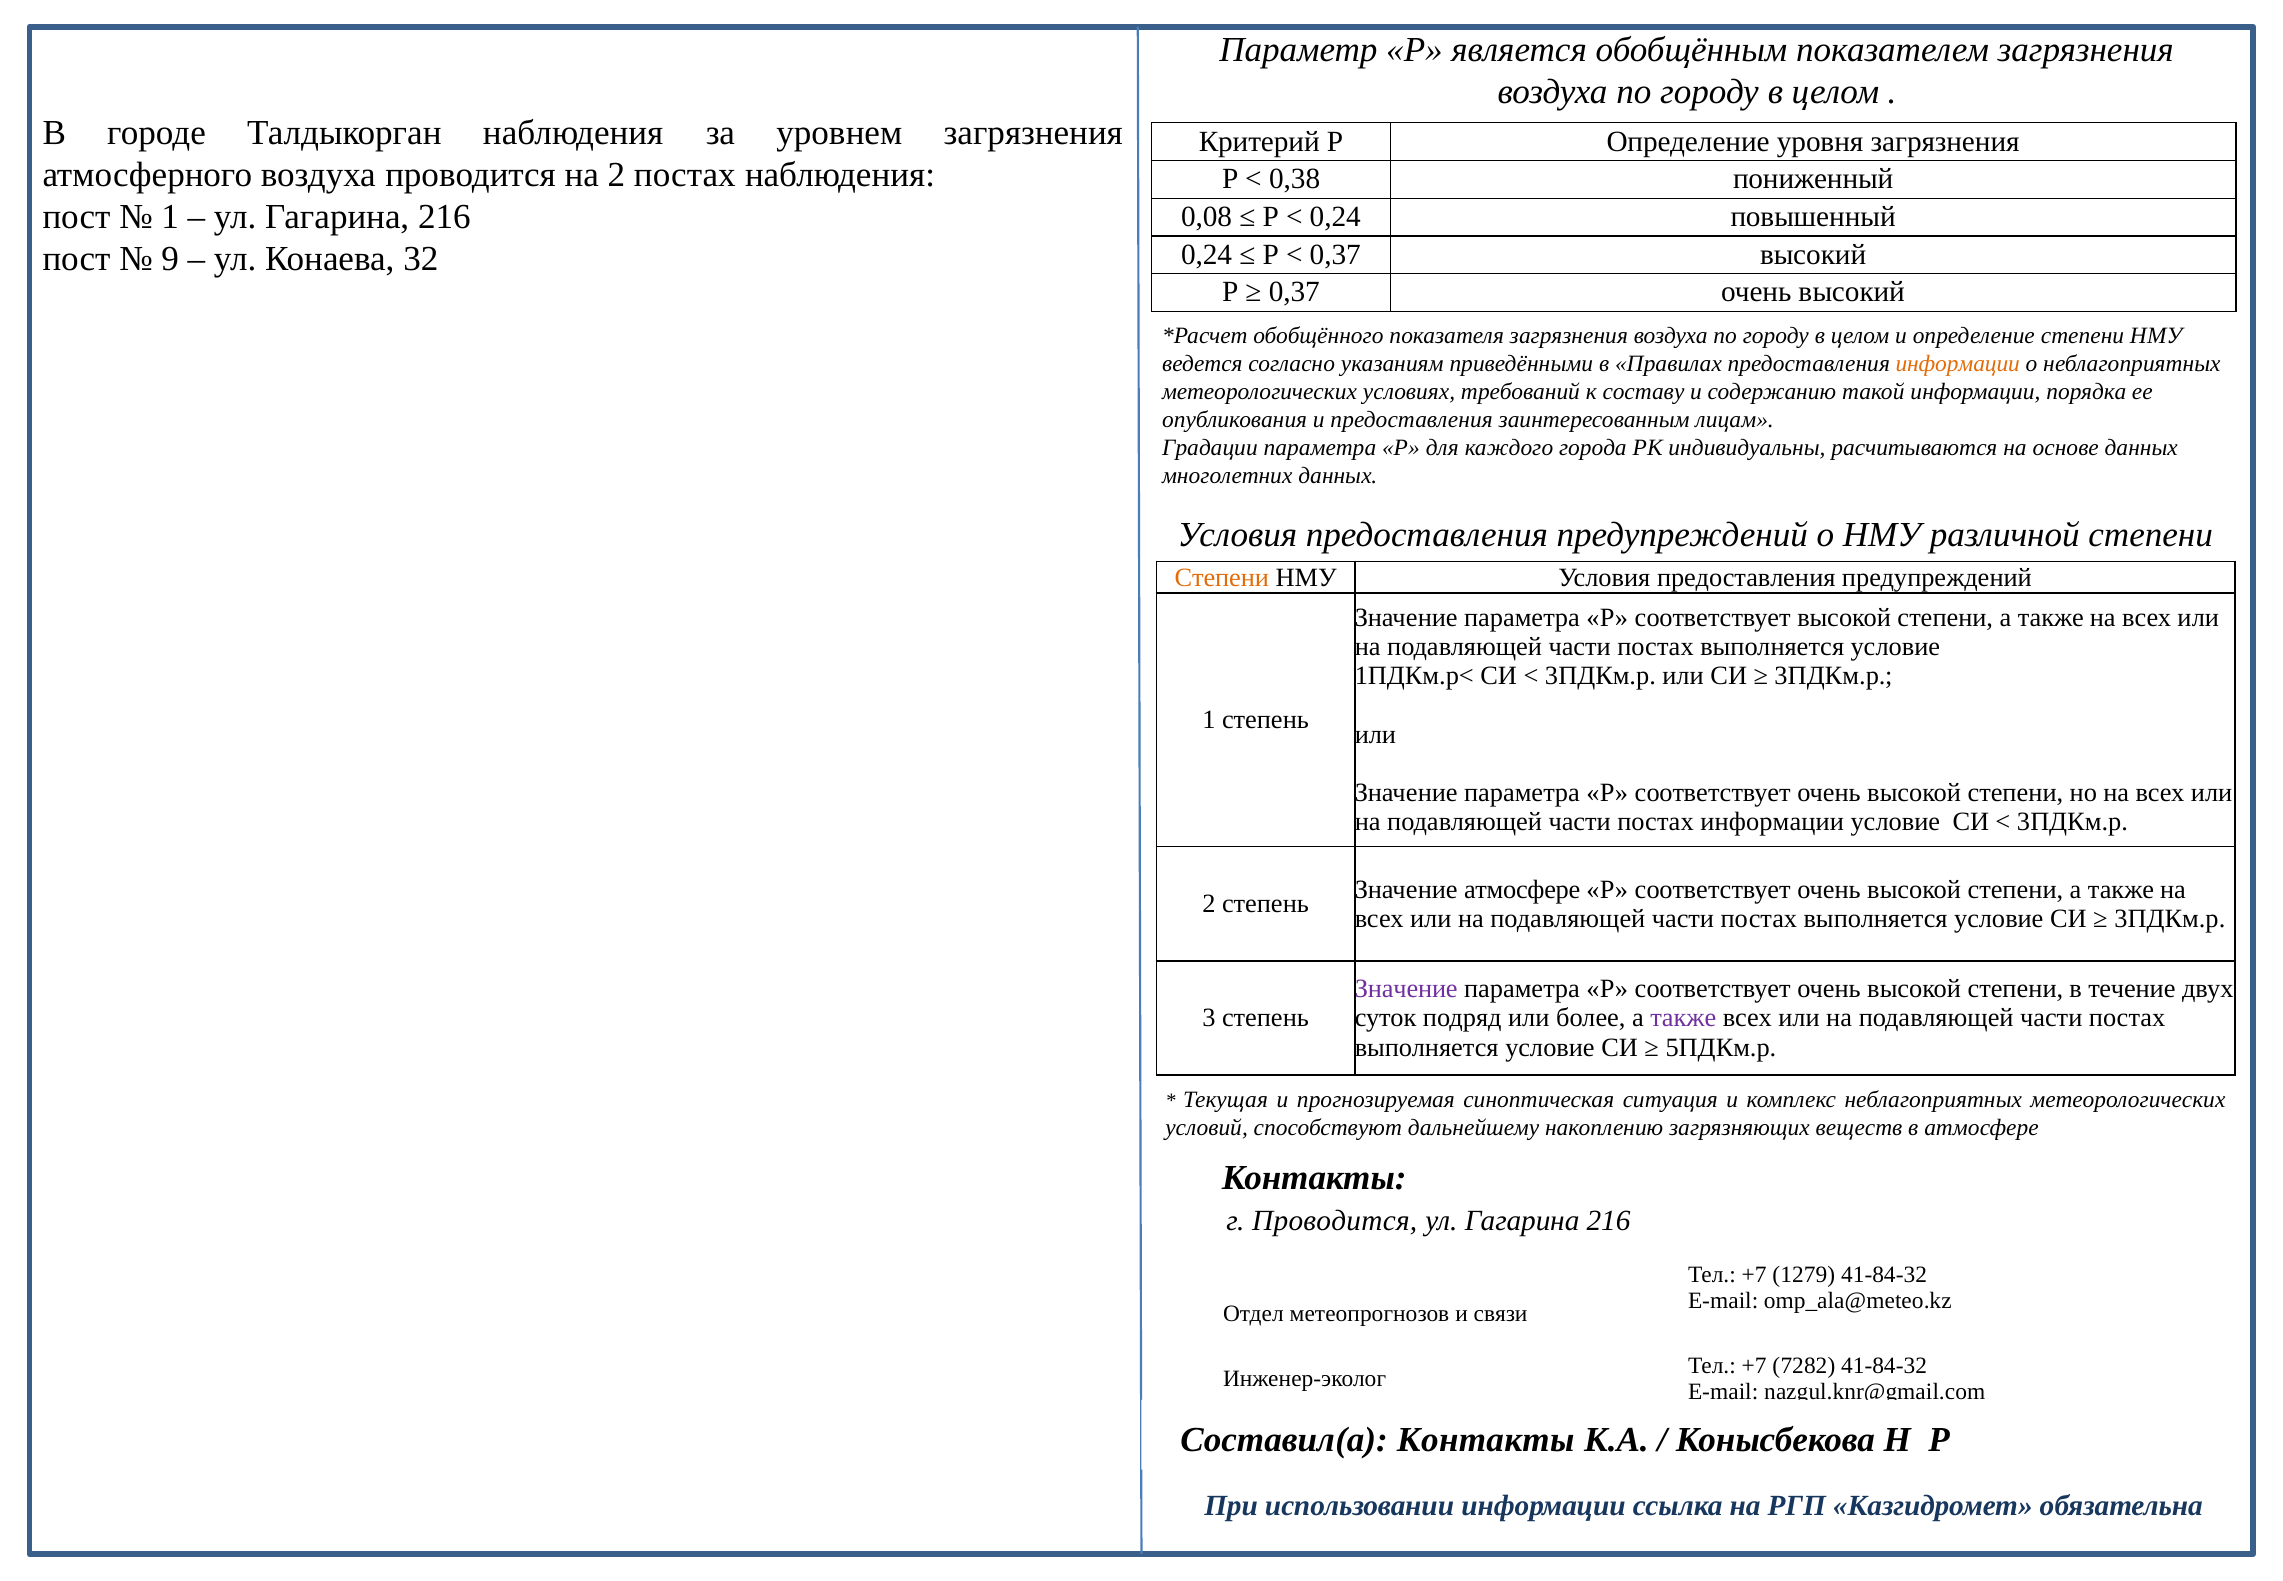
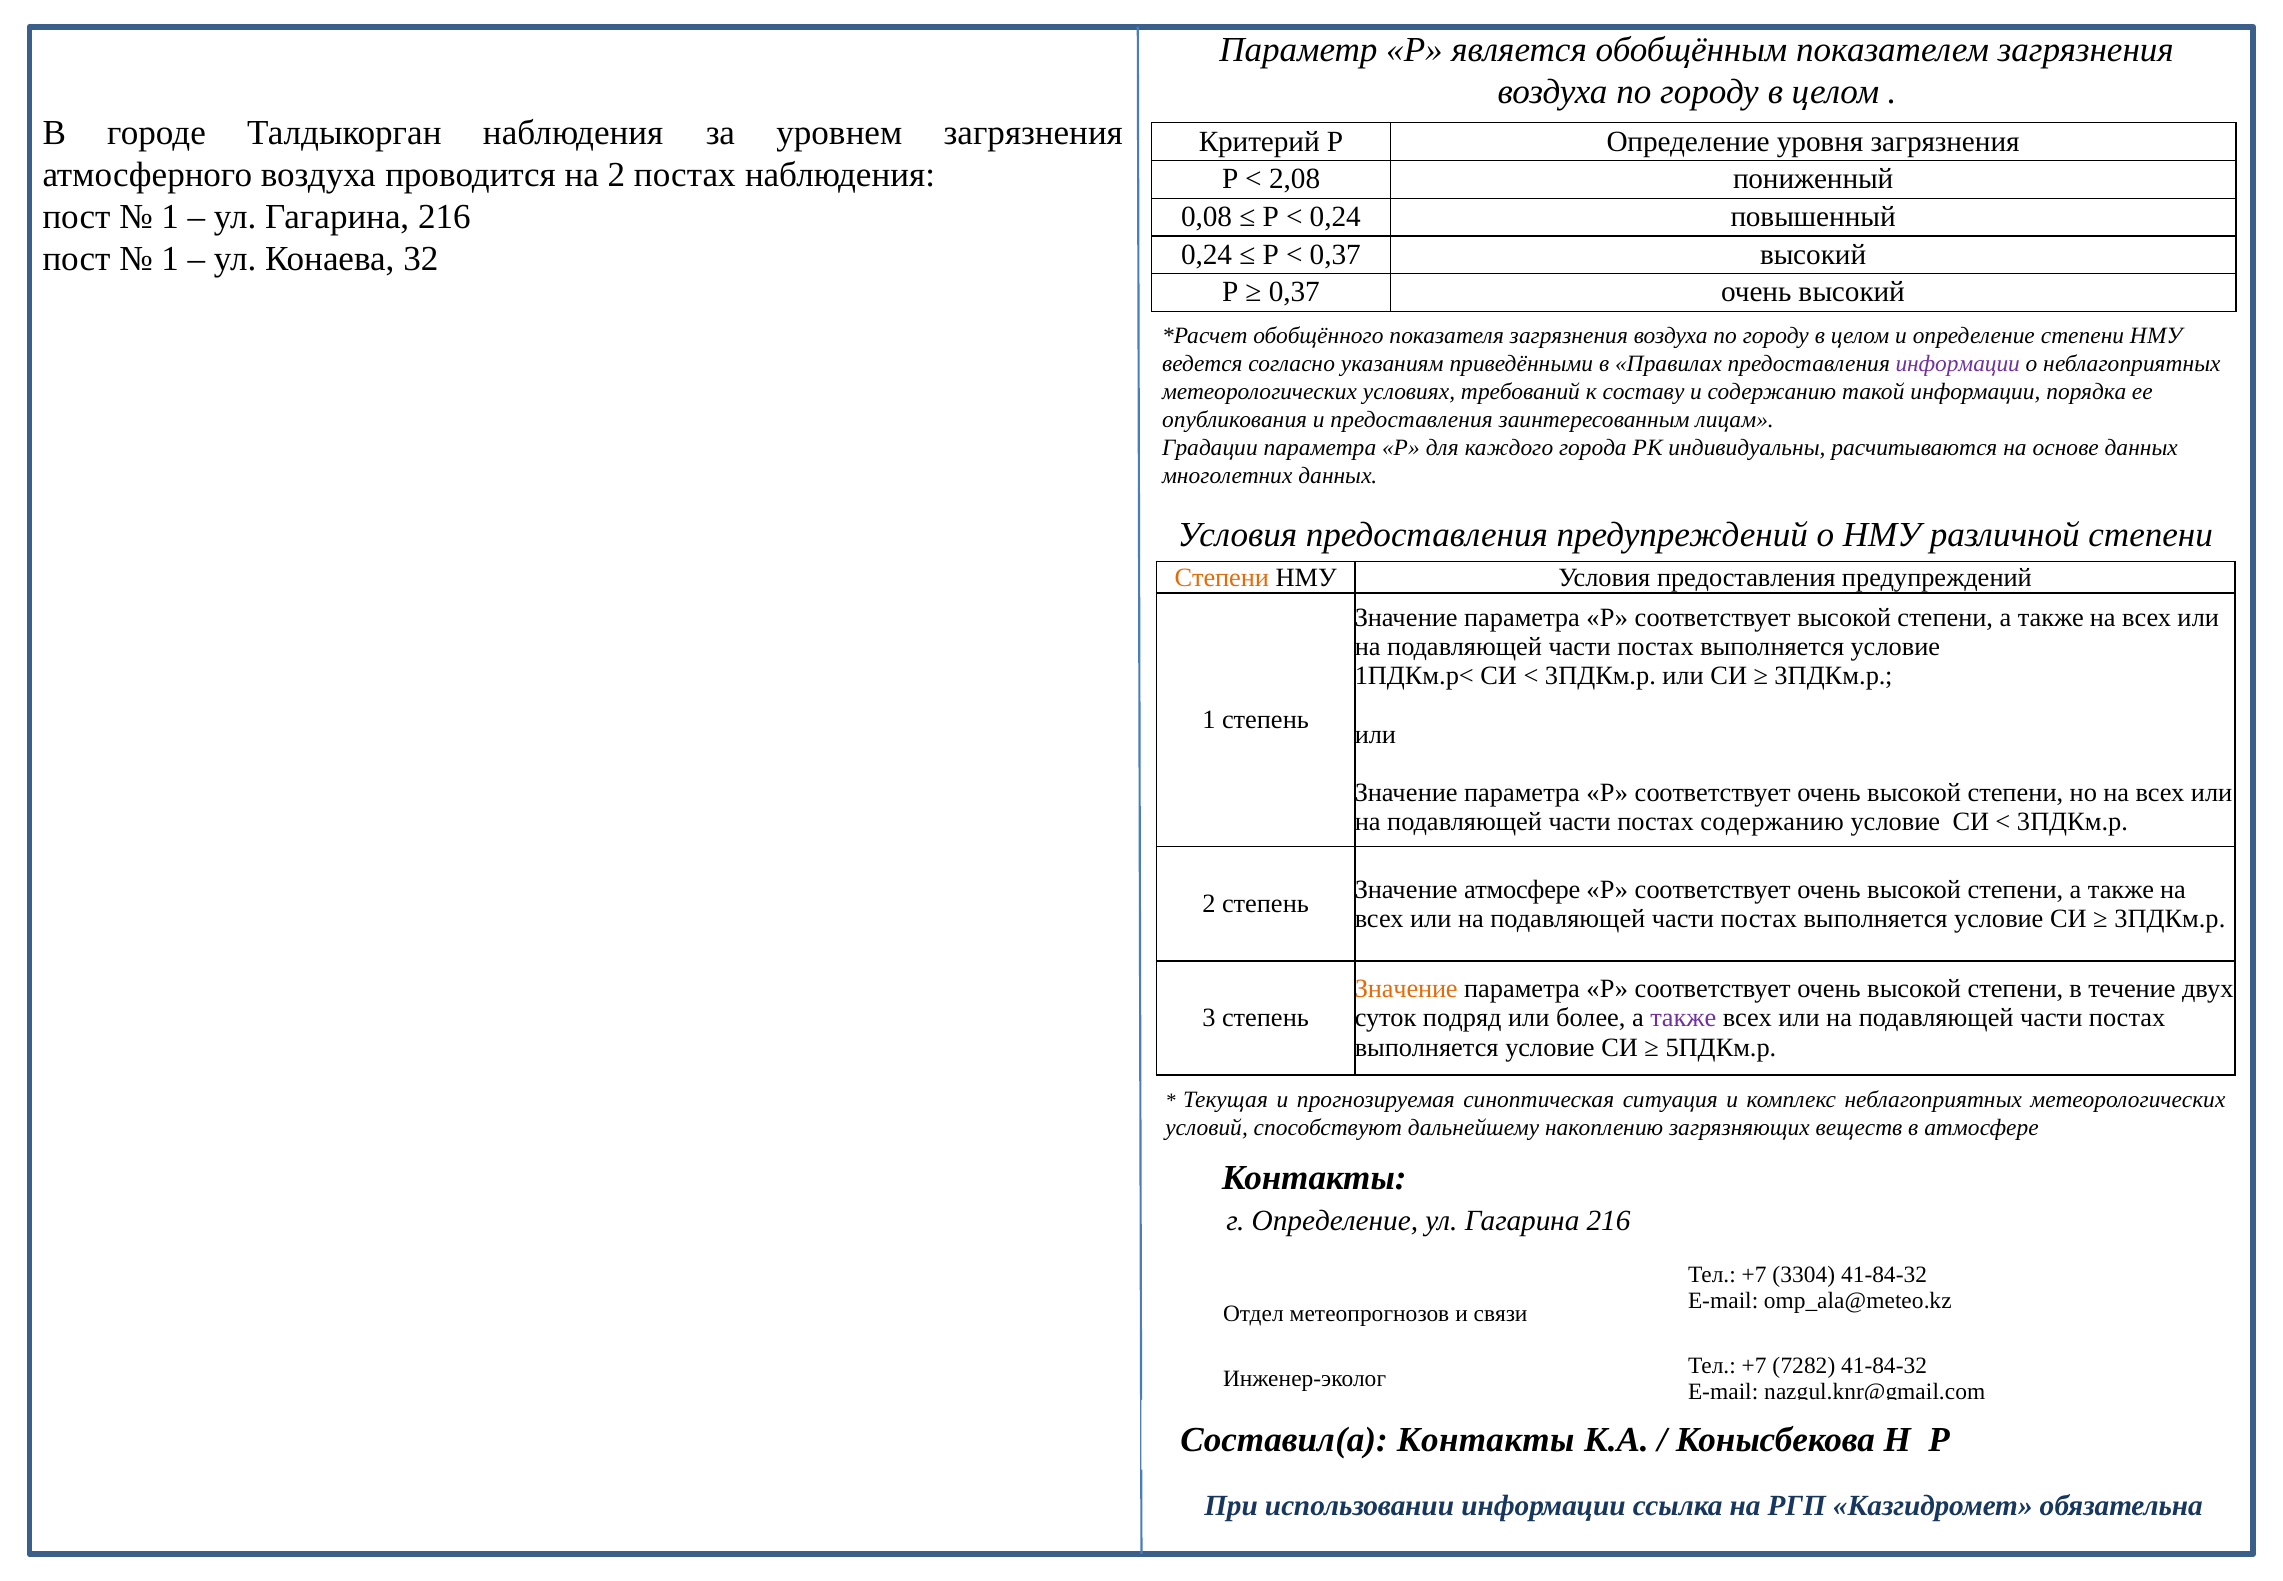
0,38: 0,38 -> 2,08
9 at (170, 259): 9 -> 1
информации at (1958, 363) colour: orange -> purple
постах информации: информации -> содержанию
Значение at (1406, 989) colour: purple -> orange
г Проводится: Проводится -> Определение
1279: 1279 -> 3304
